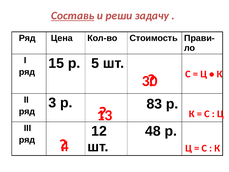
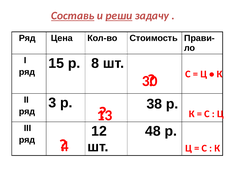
реши underline: none -> present
5: 5 -> 8
83: 83 -> 38
